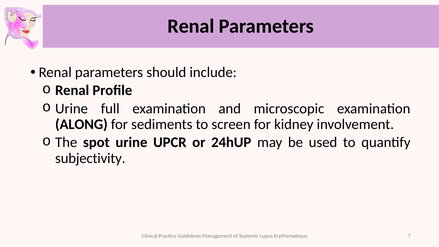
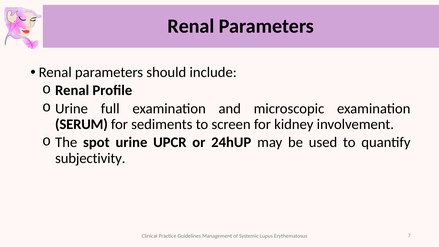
ALONG: ALONG -> SERUM
